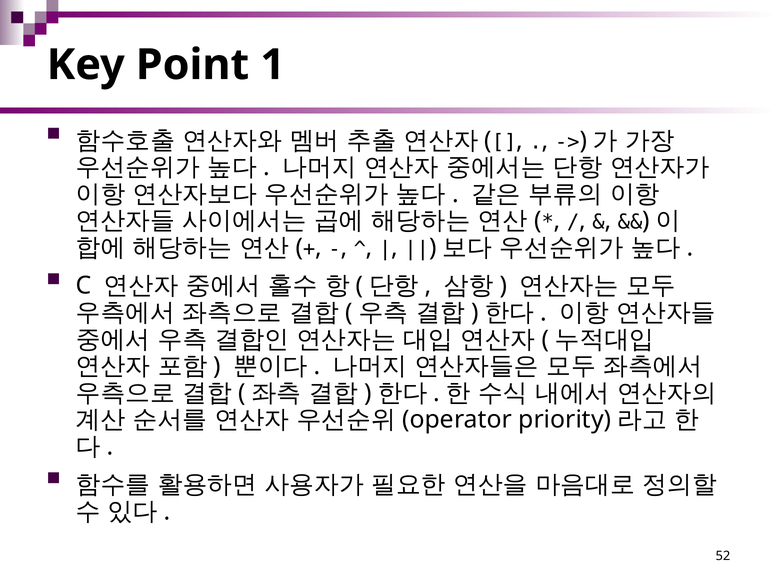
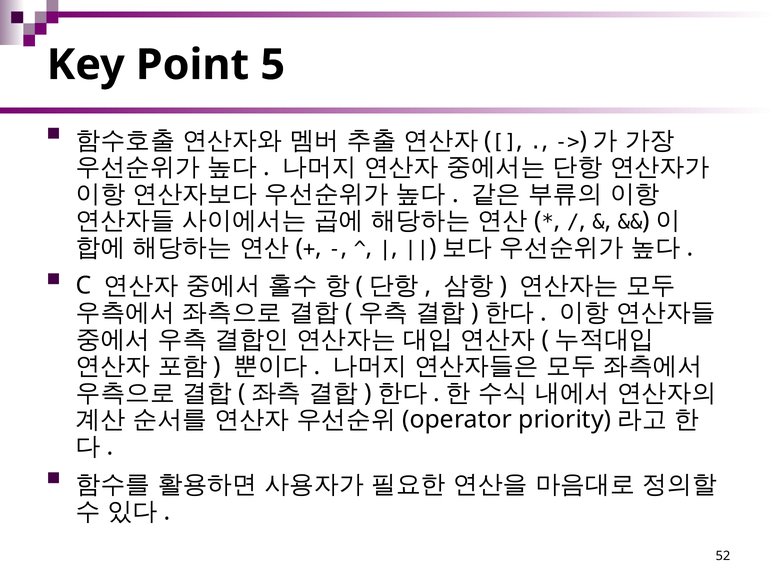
1: 1 -> 5
